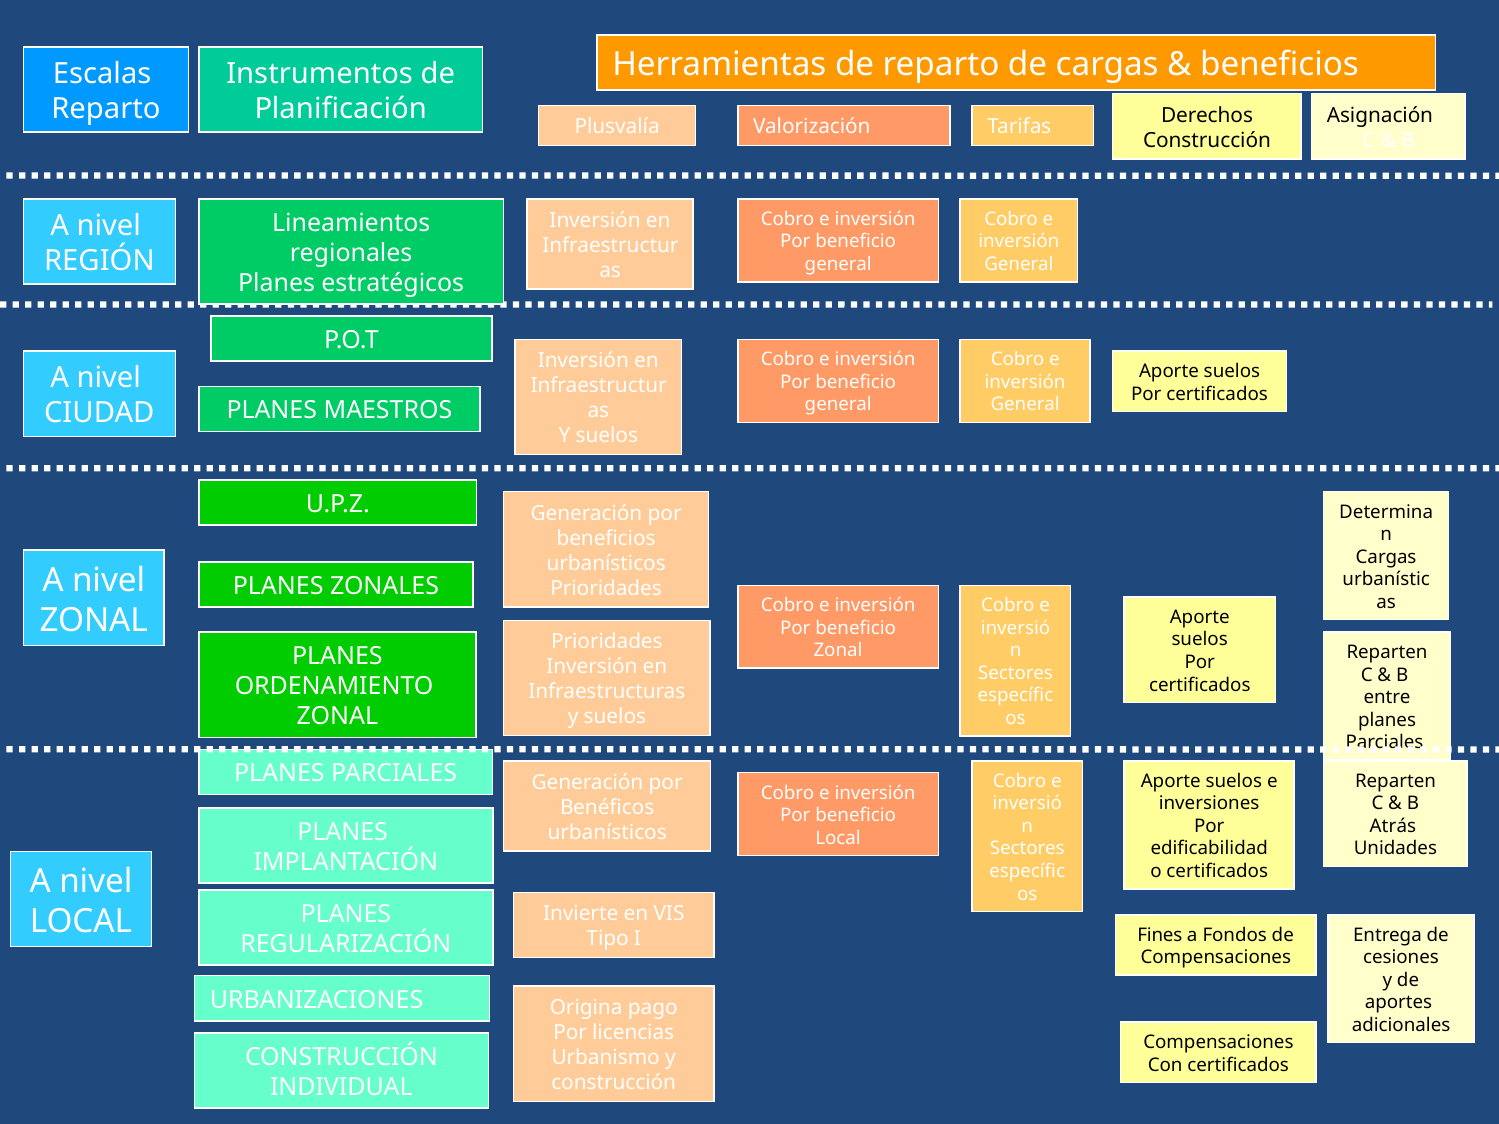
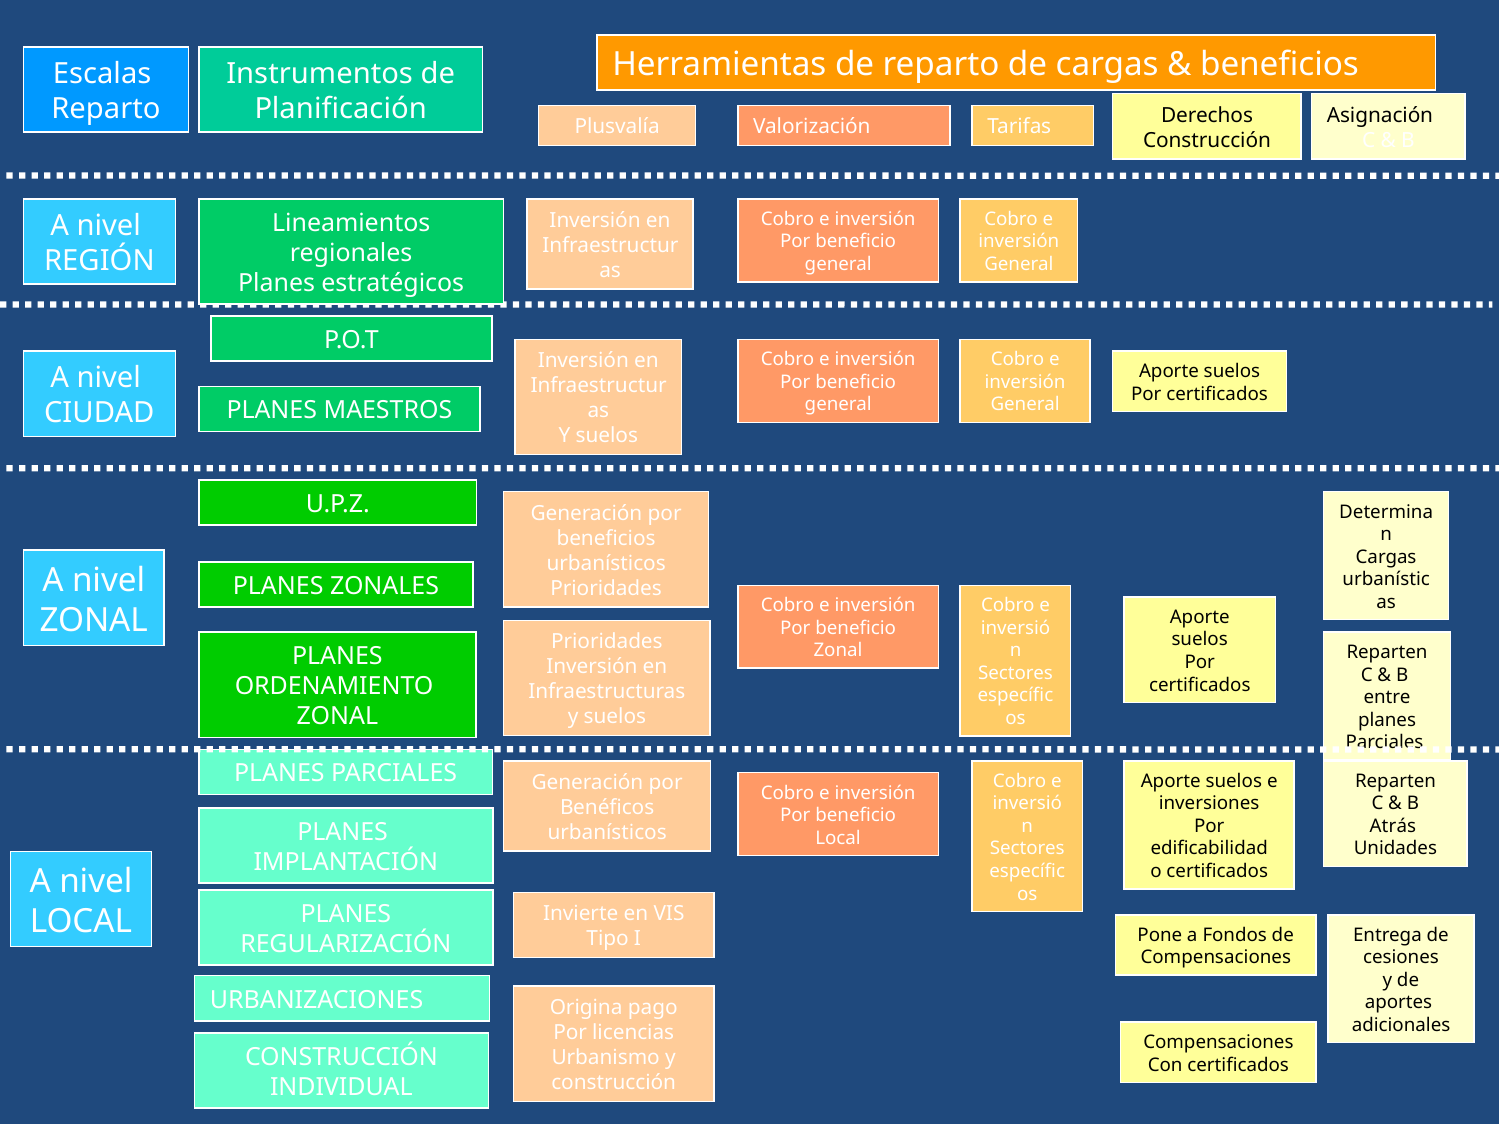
Fines: Fines -> Pone
